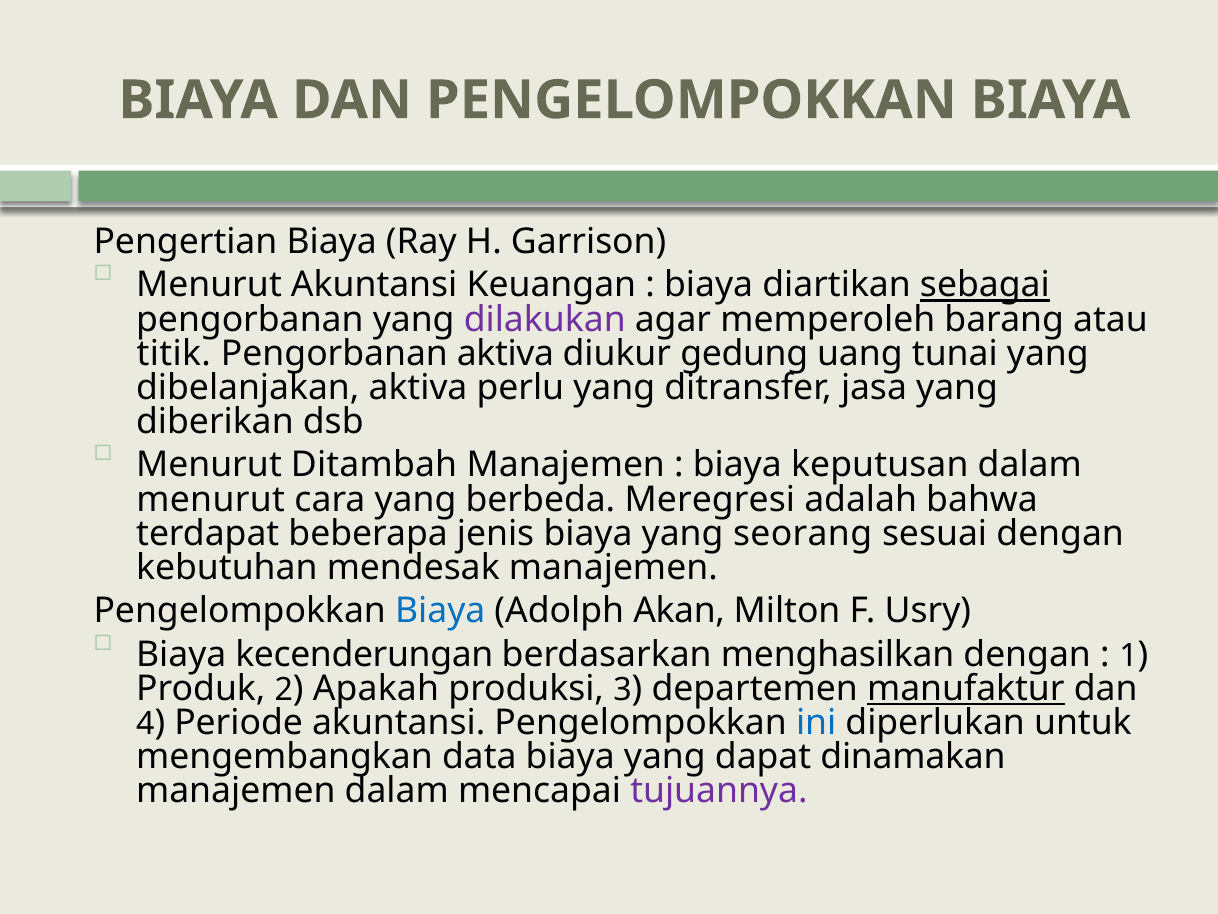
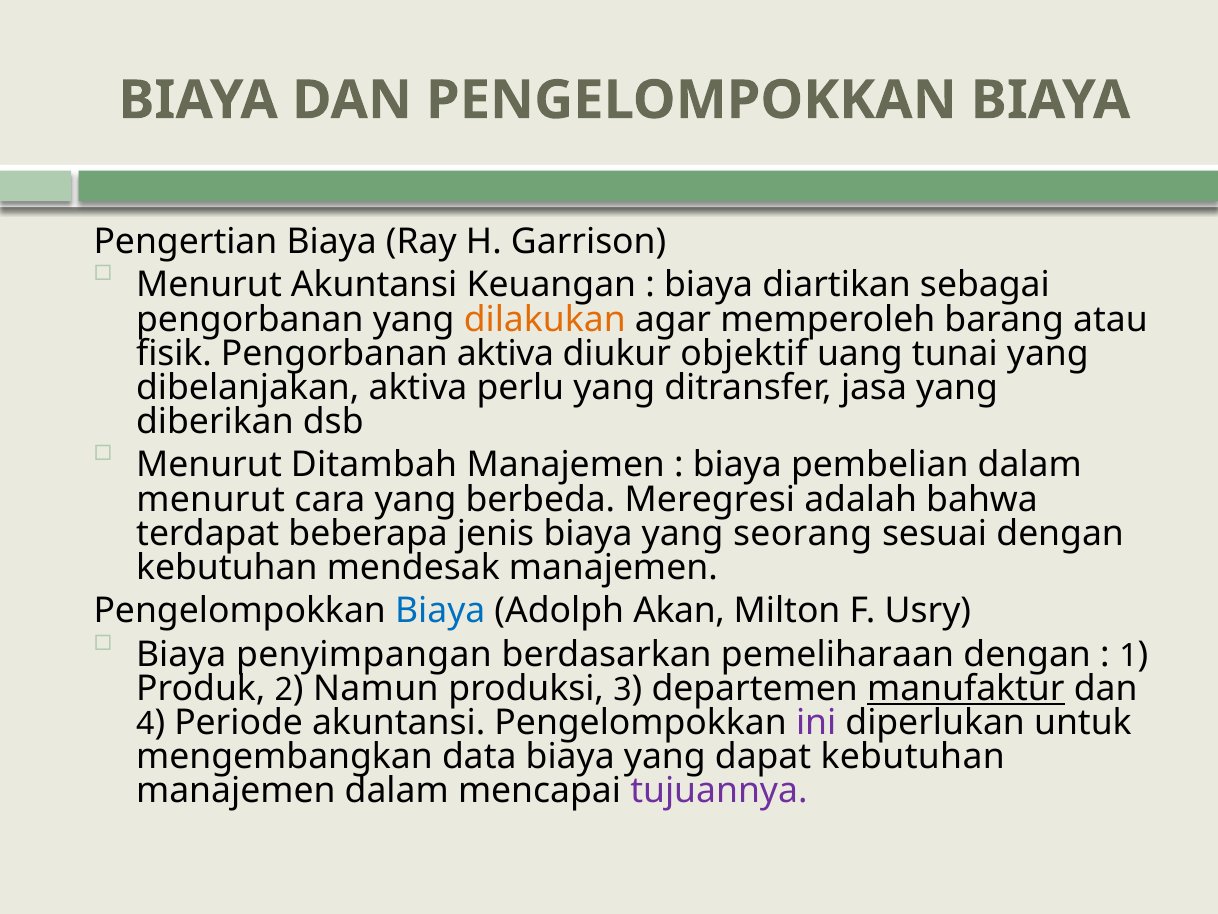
sebagai underline: present -> none
dilakukan colour: purple -> orange
titik: titik -> fisik
gedung: gedung -> objektif
keputusan: keputusan -> pembelian
kecenderungan: kecenderungan -> penyimpangan
menghasilkan: menghasilkan -> pemeliharaan
Apakah: Apakah -> Namun
ini colour: blue -> purple
dapat dinamakan: dinamakan -> kebutuhan
